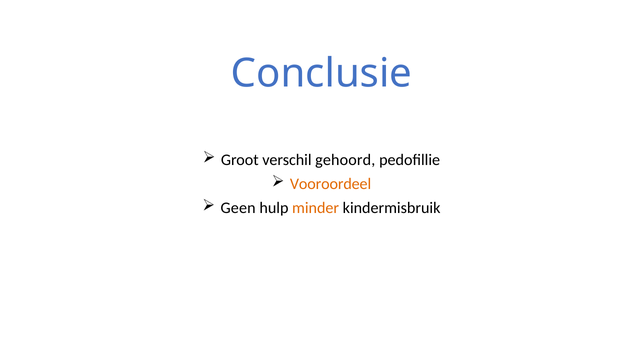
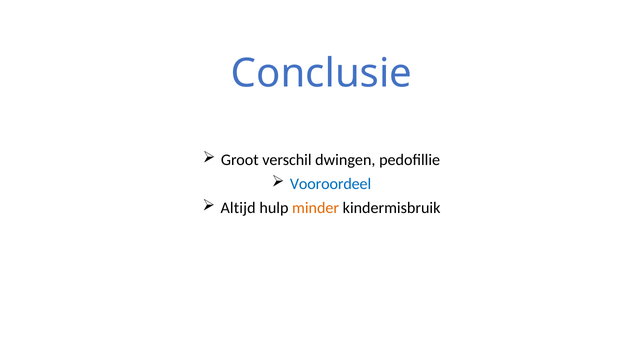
gehoord: gehoord -> dwingen
Vooroordeel colour: orange -> blue
Geen: Geen -> Altijd
